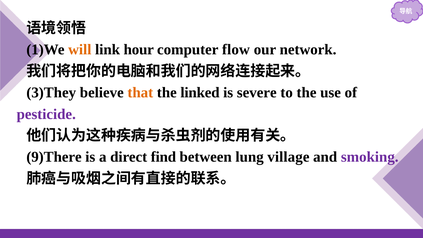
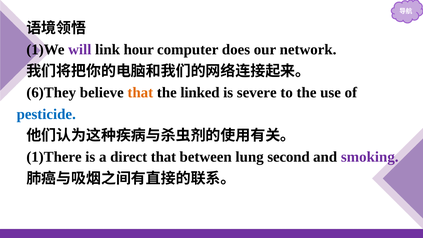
will colour: orange -> purple
flow: flow -> does
3)They: 3)They -> 6)They
pesticide colour: purple -> blue
9)There: 9)There -> 1)There
direct find: find -> that
village: village -> second
